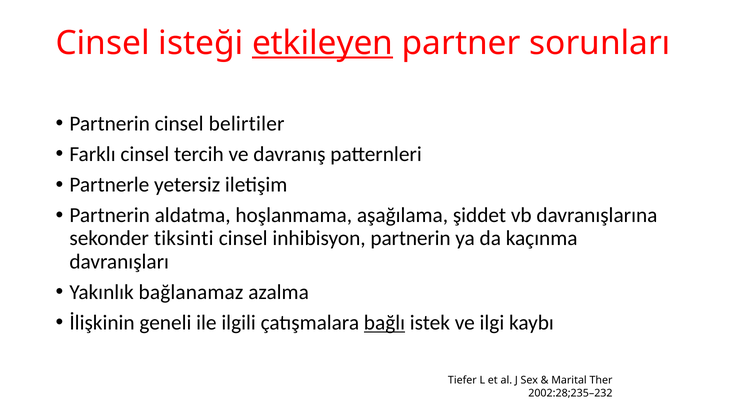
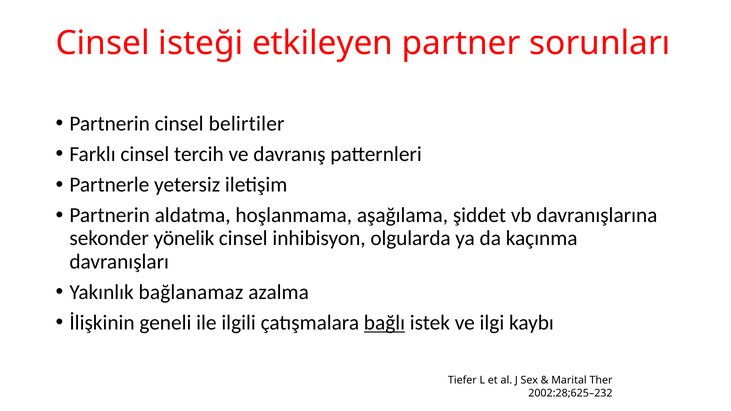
etkileyen underline: present -> none
tiksinti: tiksinti -> yönelik
inhibisyon partnerin: partnerin -> olgularda
2002:28;235–232: 2002:28;235–232 -> 2002:28;625–232
